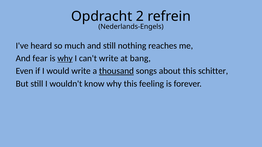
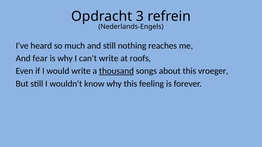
2: 2 -> 3
why at (65, 58) underline: present -> none
bang: bang -> roofs
schitter: schitter -> vroeger
